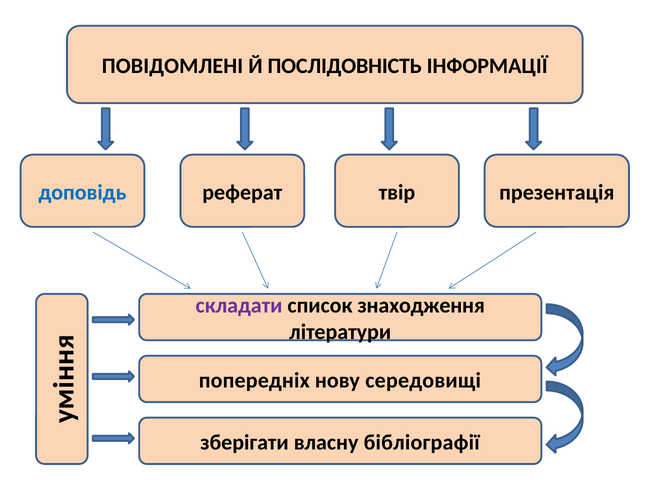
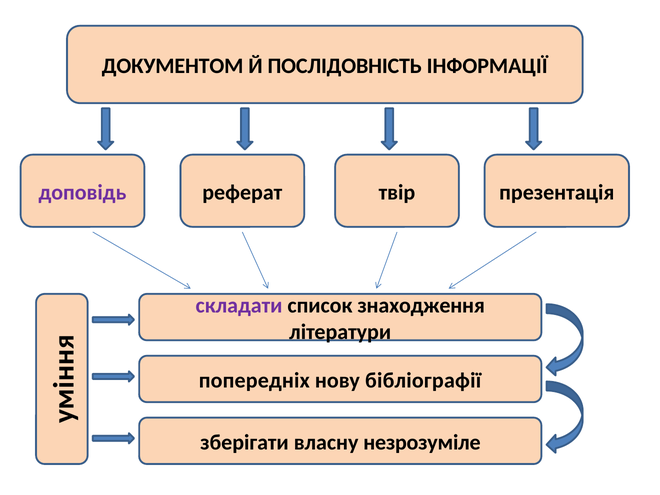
ПОВІДОМЛЕНІ: ПОВІДОМЛЕНІ -> ДОКУМЕНТОМ
доповідь colour: blue -> purple
середовищі: середовищі -> бібліографії
бібліографії: бібліографії -> незрозуміле
